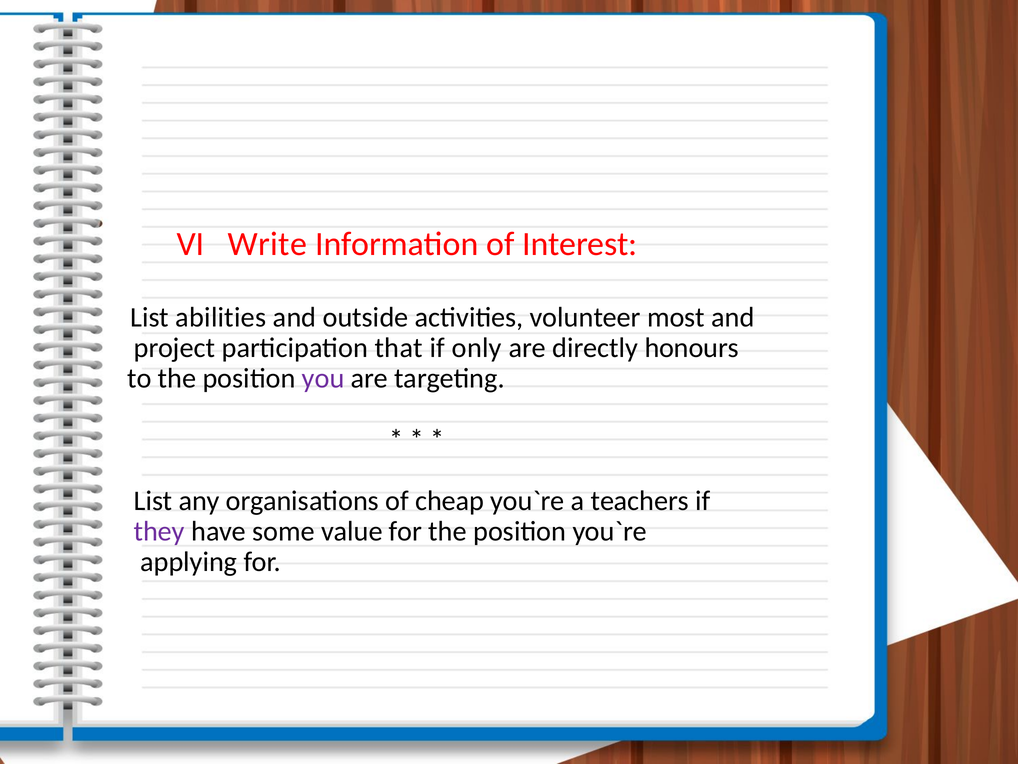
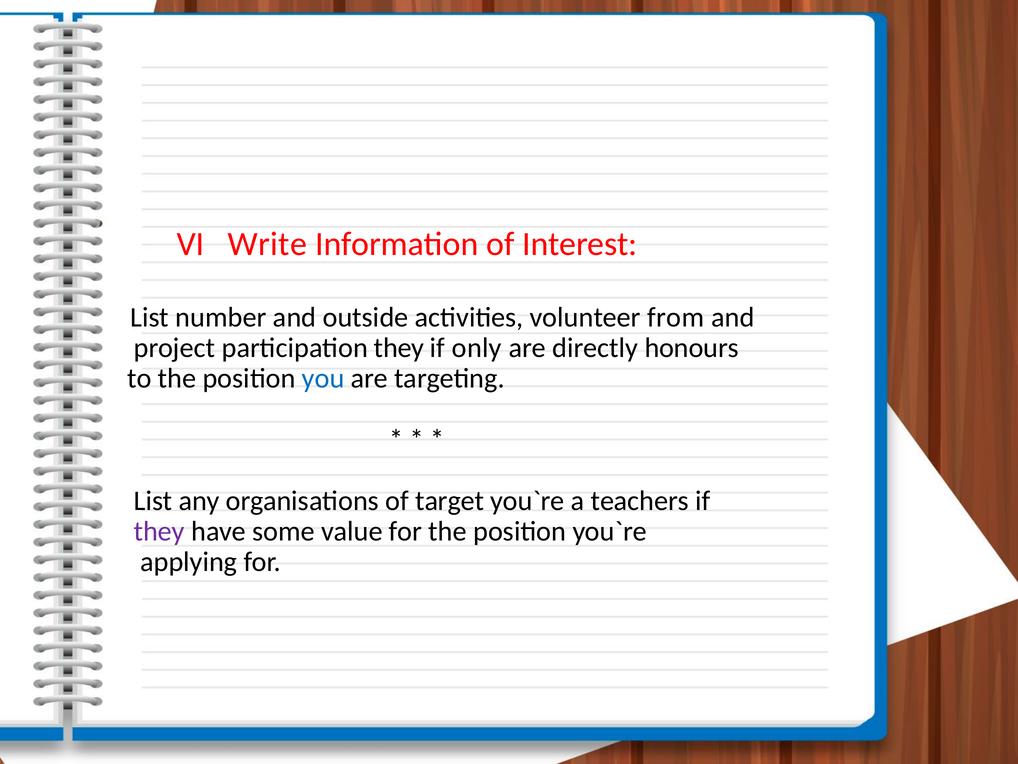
abilities: abilities -> number
most: most -> from
participation that: that -> they
you colour: purple -> blue
cheap: cheap -> target
